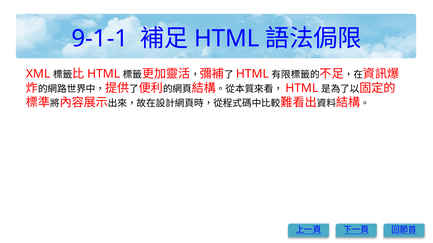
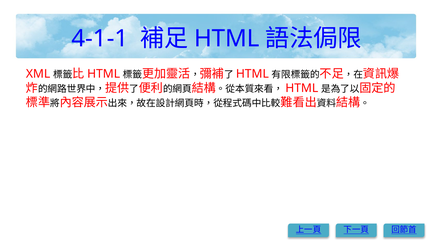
9-1-1: 9-1-1 -> 4-1-1
